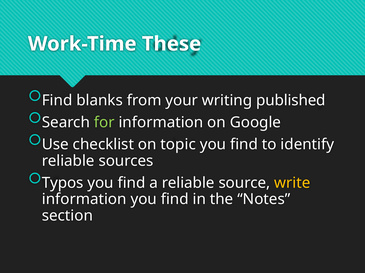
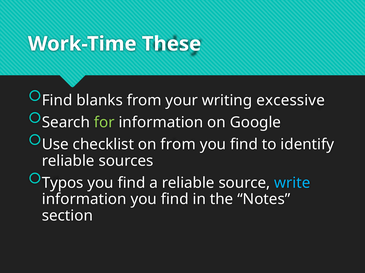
published: published -> excessive
on topic: topic -> from
write colour: yellow -> light blue
